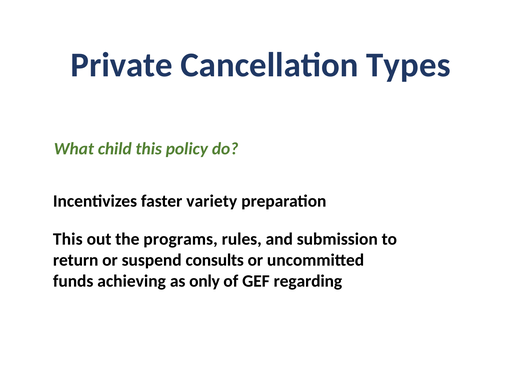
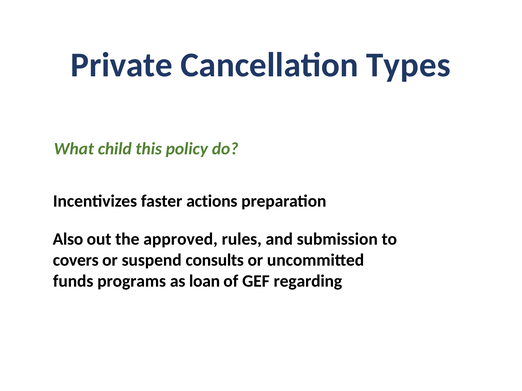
variety: variety -> actions
This at (68, 240): This -> Also
programs: programs -> approved
return: return -> covers
achieving: achieving -> programs
only: only -> loan
